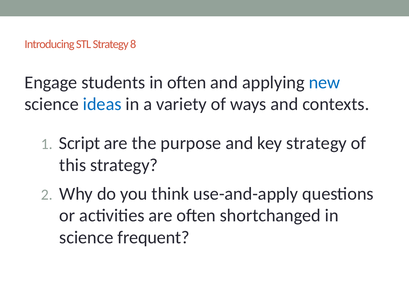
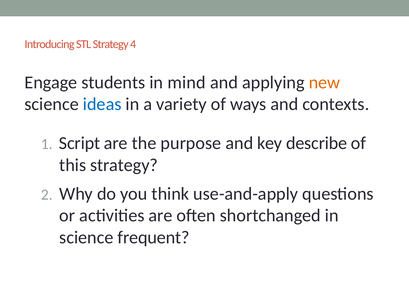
8: 8 -> 4
in often: often -> mind
new colour: blue -> orange
key strategy: strategy -> describe
